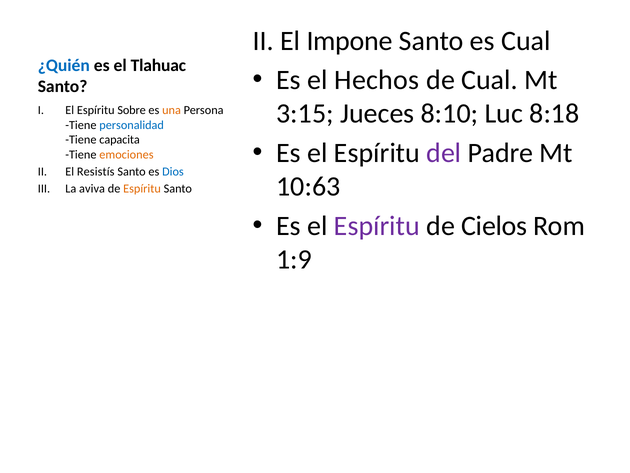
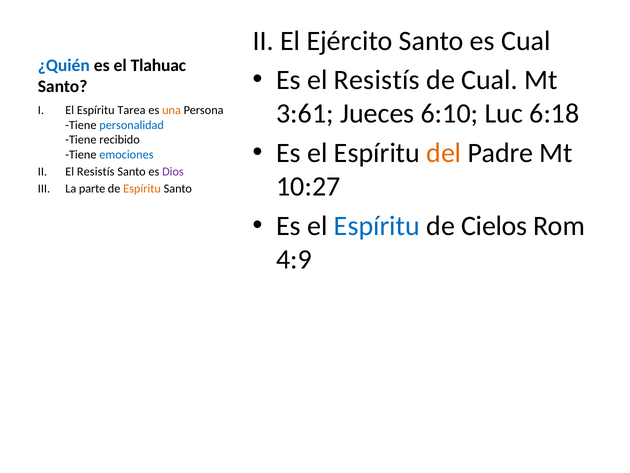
Impone: Impone -> Ejército
Es el Hechos: Hechos -> Resistís
3:15: 3:15 -> 3:61
8:10: 8:10 -> 6:10
8:18: 8:18 -> 6:18
Sobre: Sobre -> Tarea
capacita: capacita -> recibido
del colour: purple -> orange
emociones colour: orange -> blue
Dios colour: blue -> purple
10:63: 10:63 -> 10:27
aviva: aviva -> parte
Espíritu at (377, 226) colour: purple -> blue
1:9: 1:9 -> 4:9
